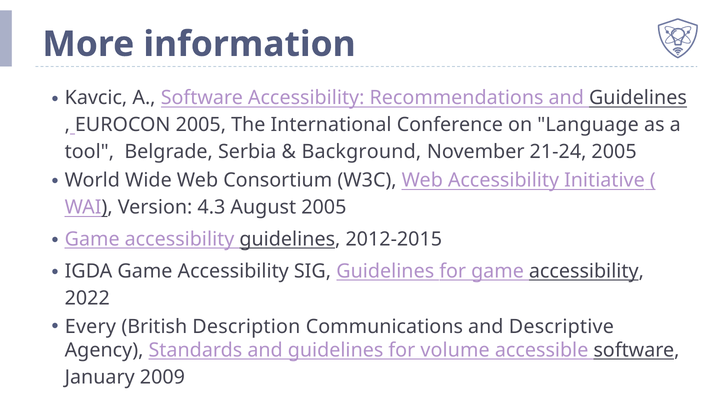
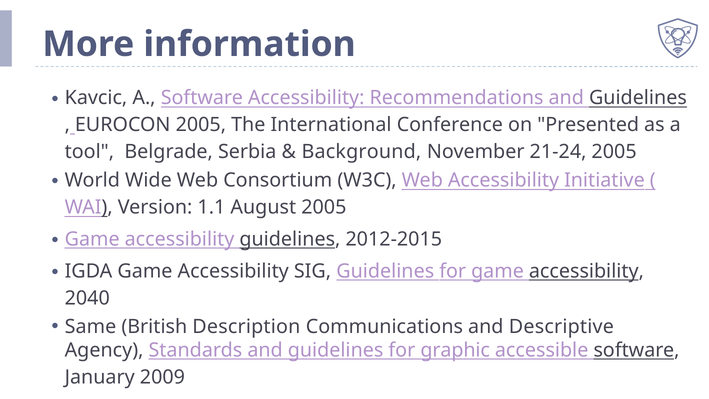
Language: Language -> Presented
4.3: 4.3 -> 1.1
2022: 2022 -> 2040
Every: Every -> Same
volume: volume -> graphic
